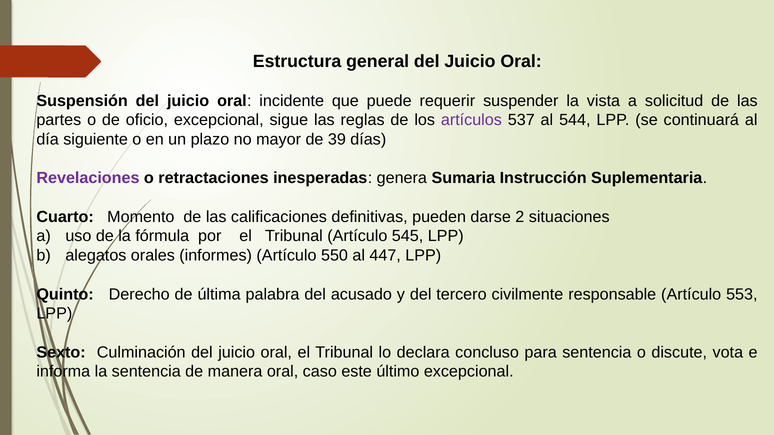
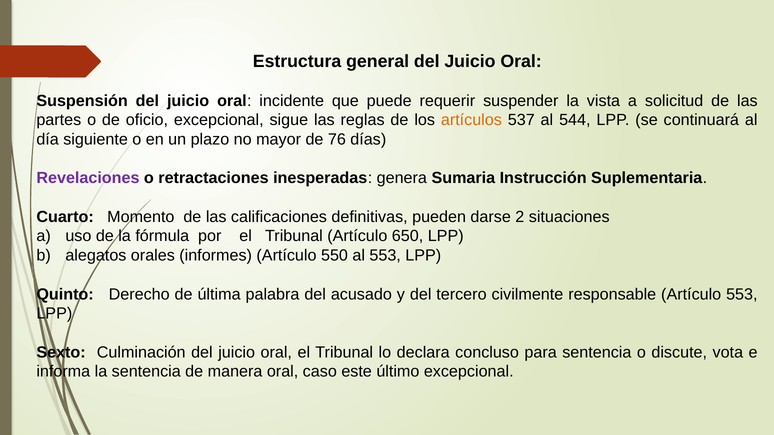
artículos colour: purple -> orange
39: 39 -> 76
545: 545 -> 650
al 447: 447 -> 553
